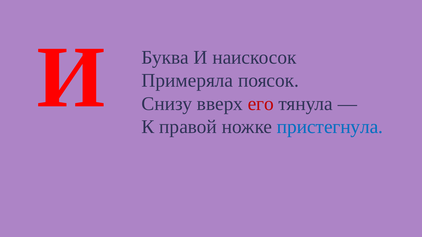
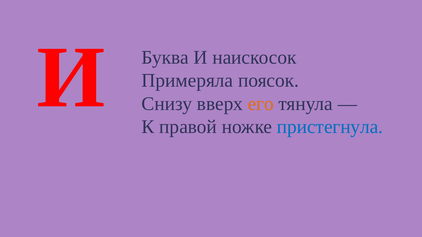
его colour: red -> orange
